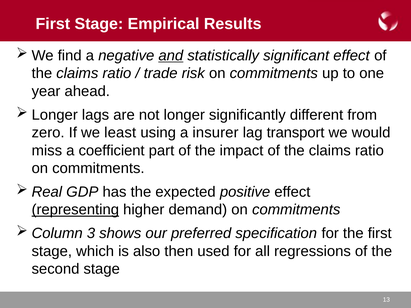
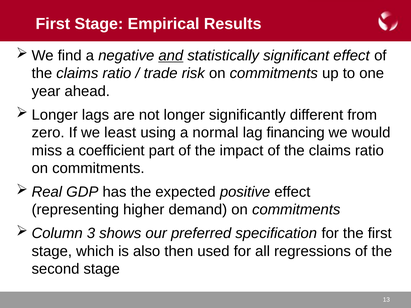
insurer: insurer -> normal
transport: transport -> financing
representing underline: present -> none
